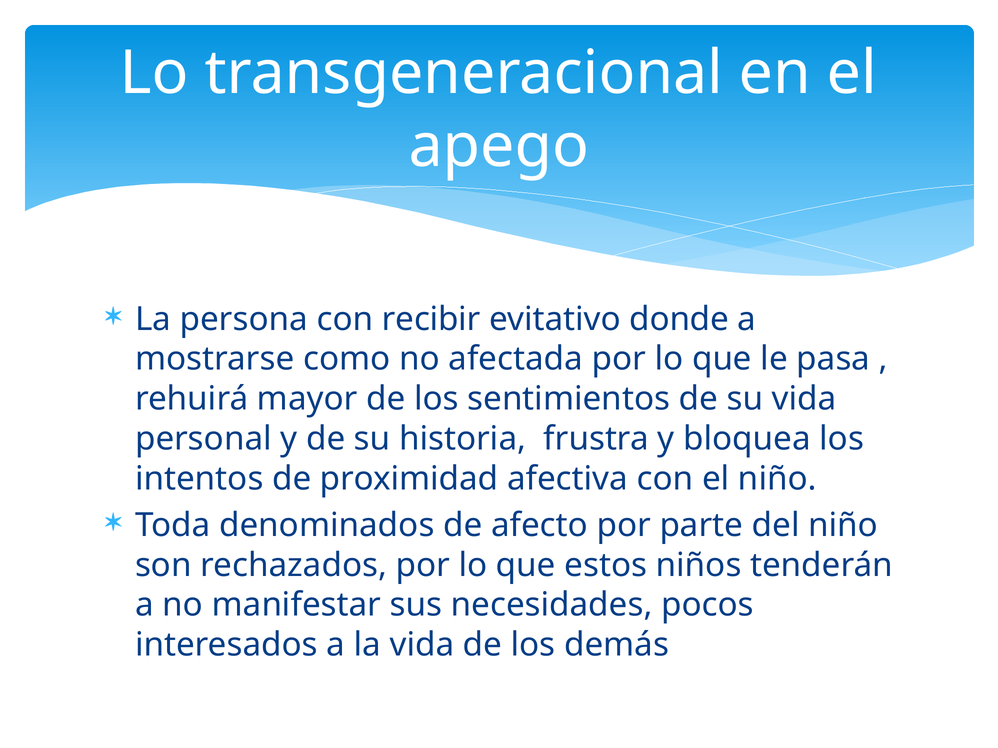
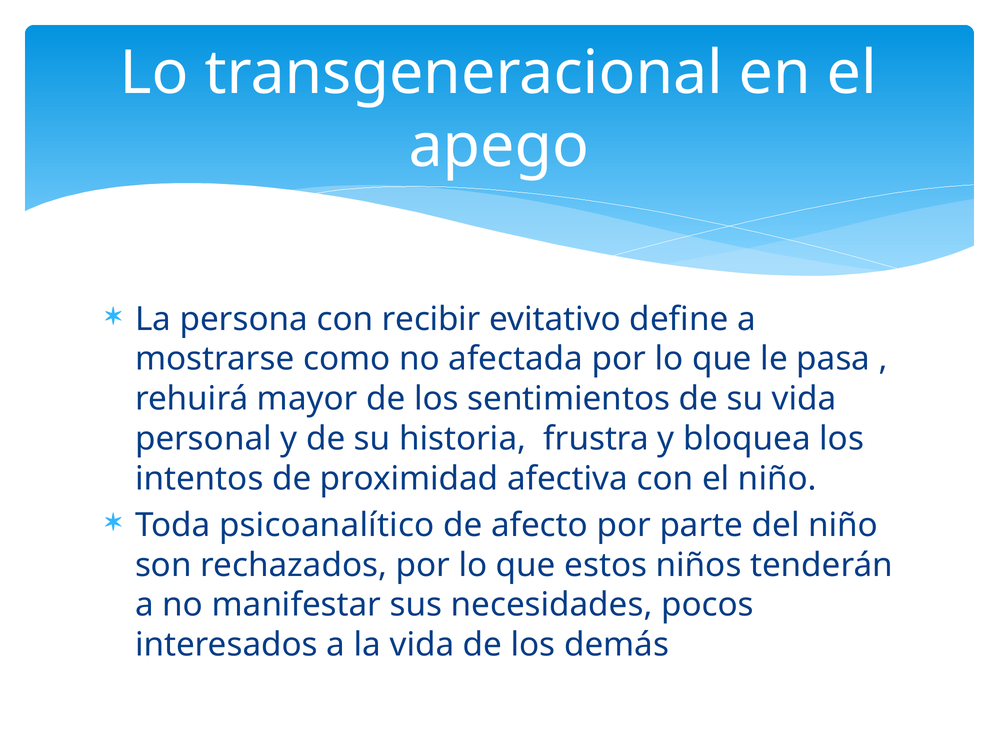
donde: donde -> define
denominados: denominados -> psicoanalítico
